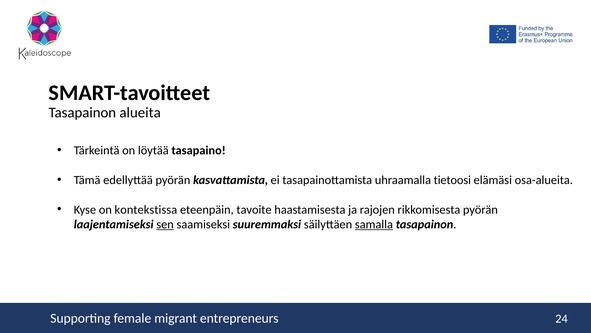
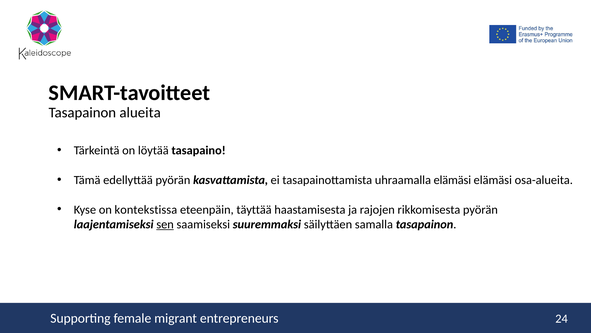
uhraamalla tietoosi: tietoosi -> elämäsi
tavoite: tavoite -> täyttää
samalla underline: present -> none
